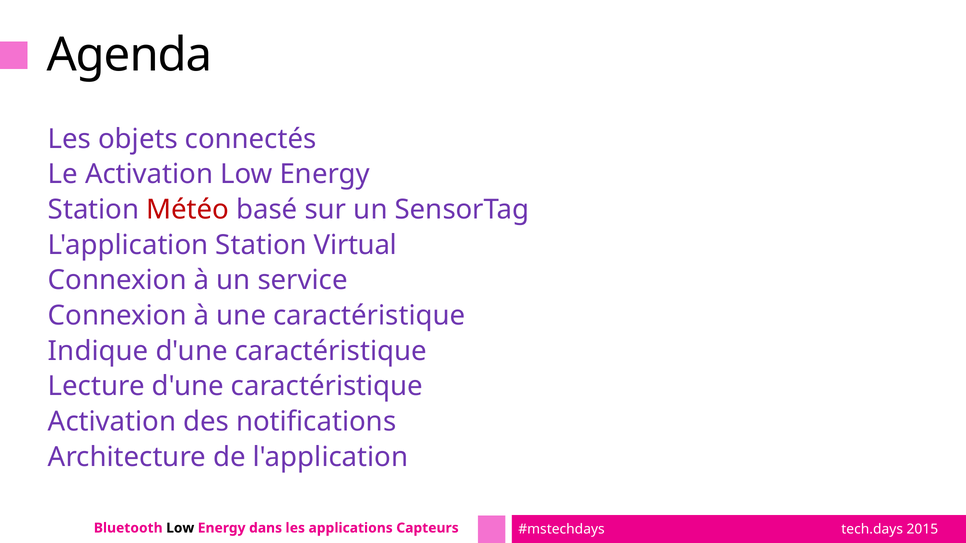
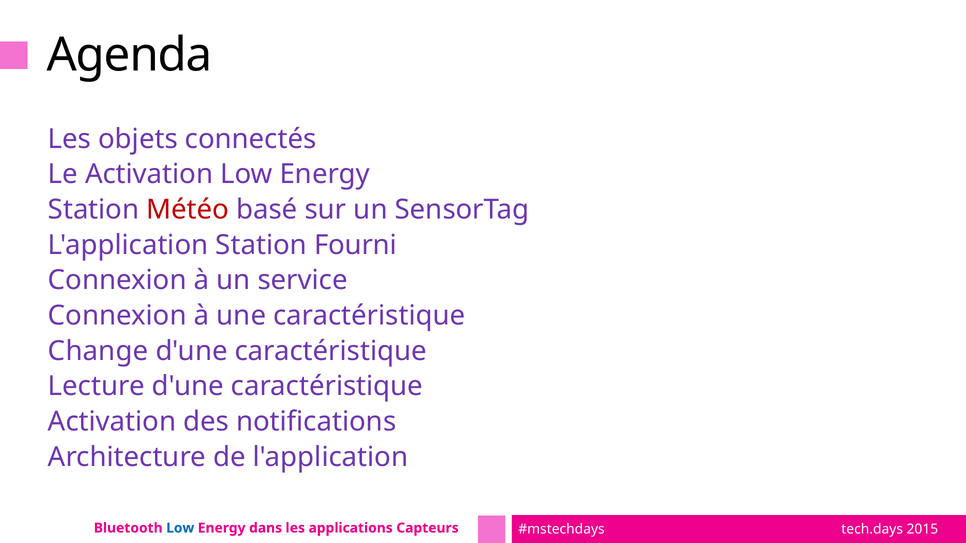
Virtual: Virtual -> Fourni
Indique: Indique -> Change
Low at (180, 528) colour: black -> blue
